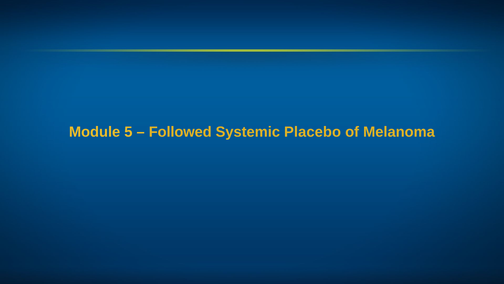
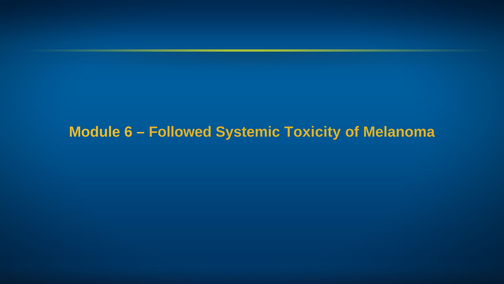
5: 5 -> 6
Placebo: Placebo -> Toxicity
